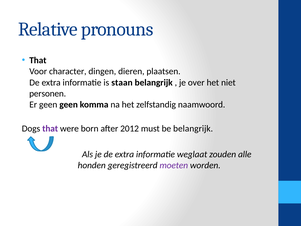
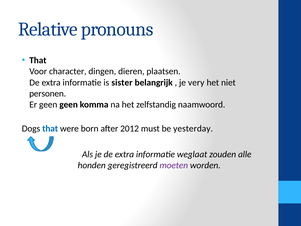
staan: staan -> sister
over: over -> very
that at (50, 128) colour: purple -> blue
be belangrijk: belangrijk -> yesterday
